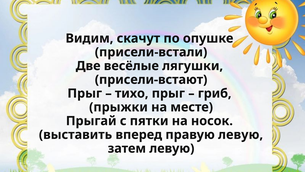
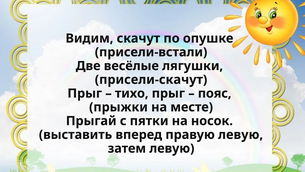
присели-встают: присели-встают -> присели-скачут
гриб: гриб -> пояс
